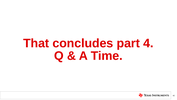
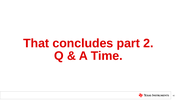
4: 4 -> 2
